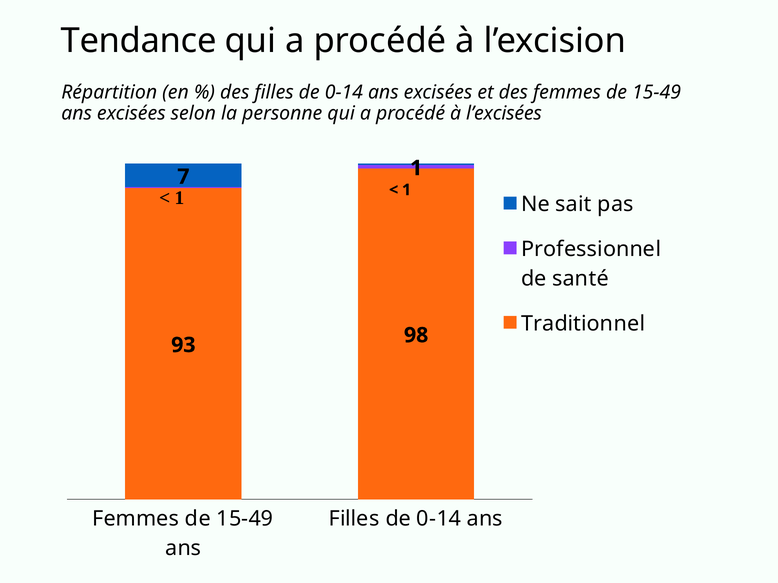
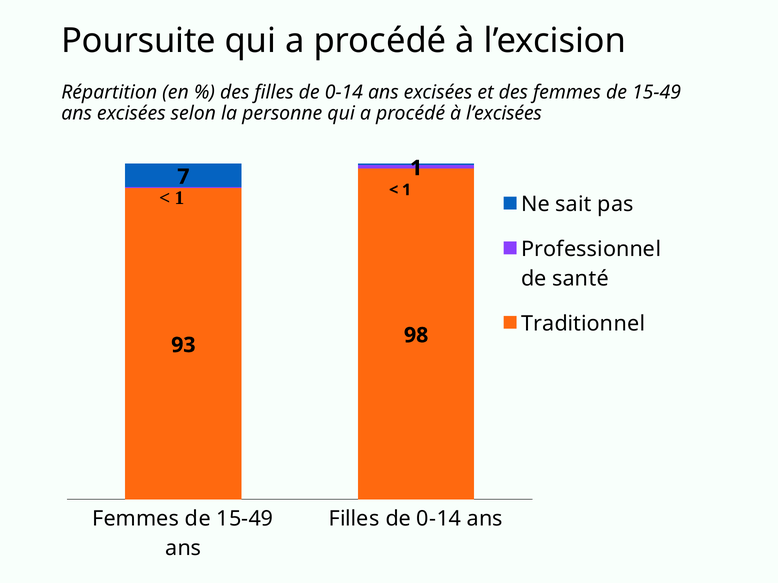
Tendance: Tendance -> Poursuite
